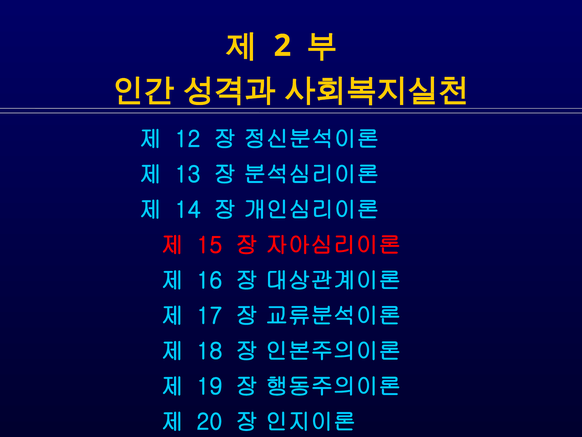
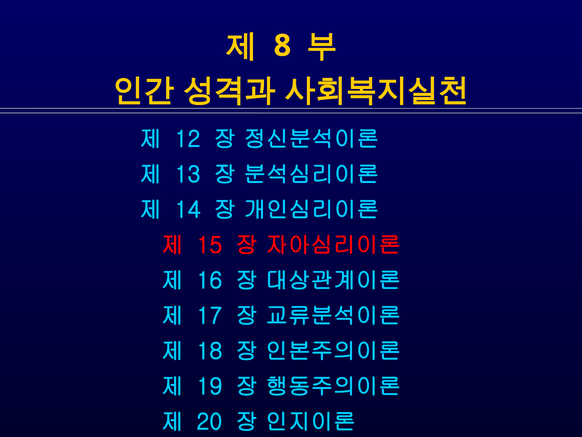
2: 2 -> 8
